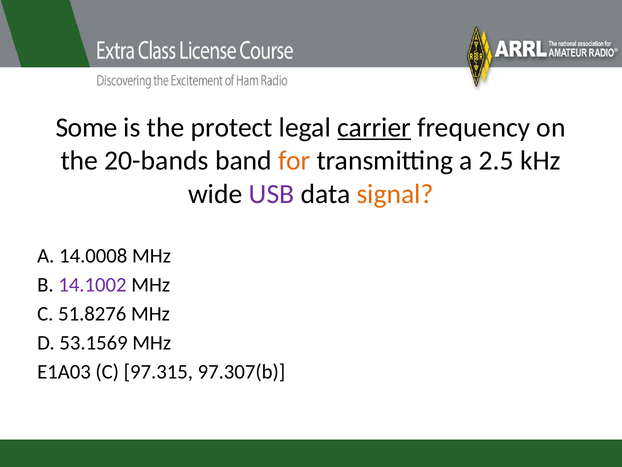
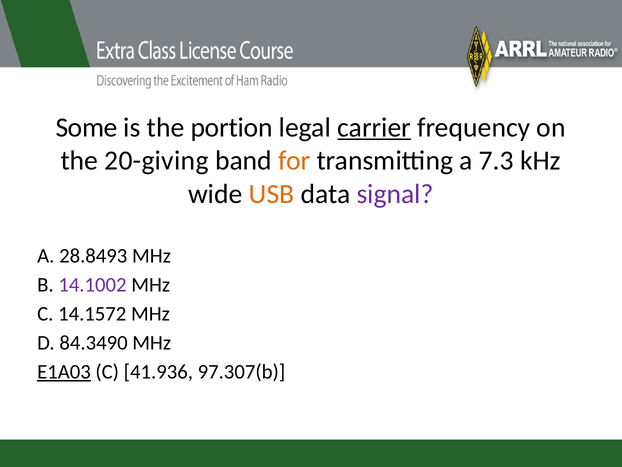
protect: protect -> portion
20-bands: 20-bands -> 20-giving
2.5: 2.5 -> 7.3
USB colour: purple -> orange
signal colour: orange -> purple
14.0008: 14.0008 -> 28.8493
51.8276: 51.8276 -> 14.1572
53.1569: 53.1569 -> 84.3490
E1A03 underline: none -> present
97.315: 97.315 -> 41.936
